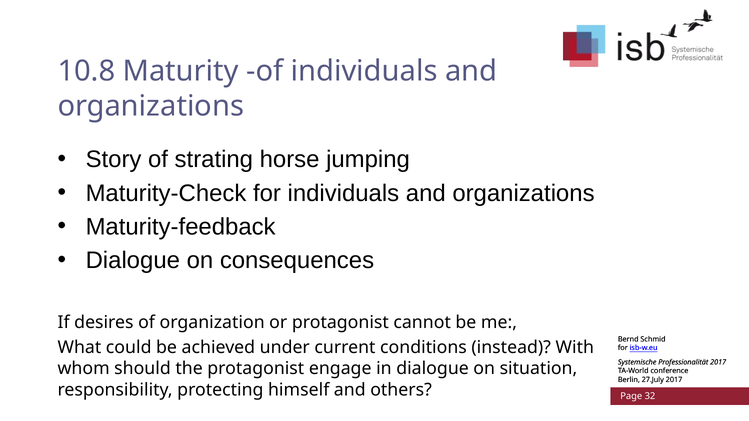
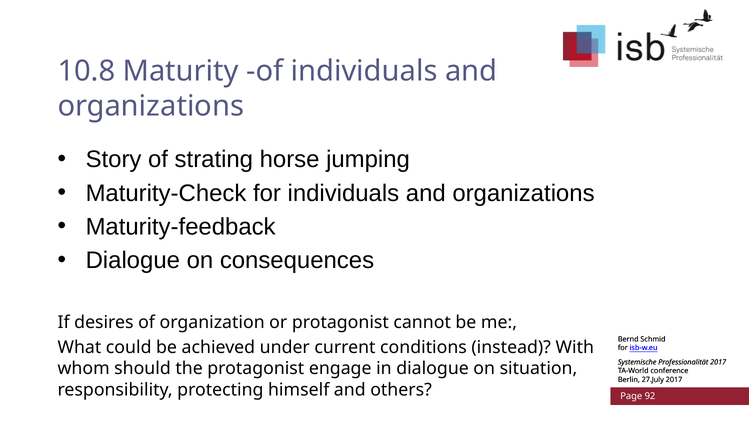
32: 32 -> 92
